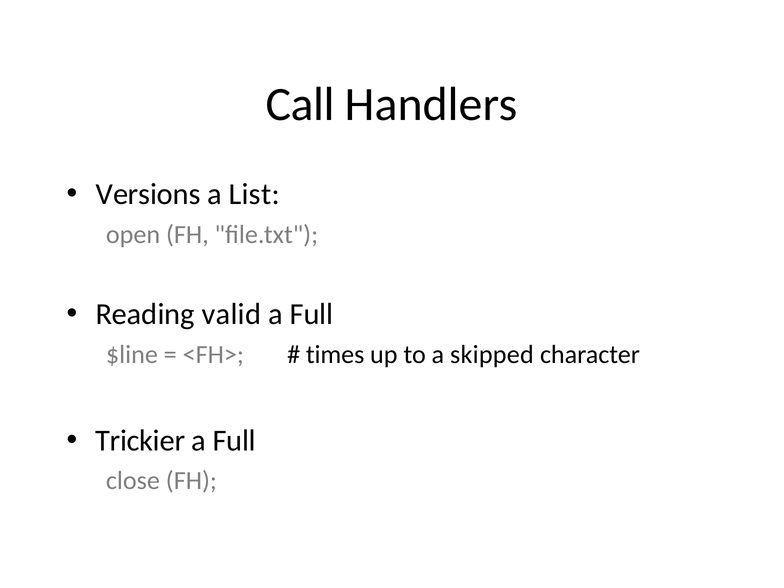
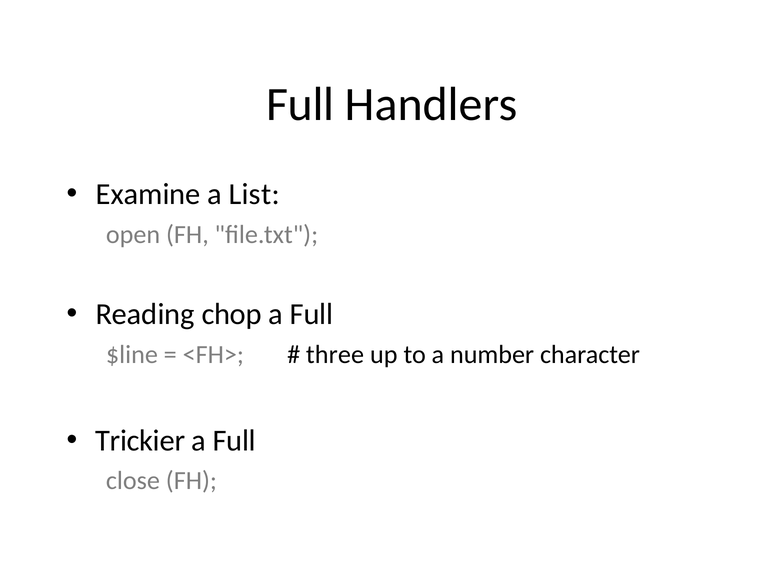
Call at (300, 105): Call -> Full
Versions: Versions -> Examine
valid: valid -> chop
times: times -> three
skipped: skipped -> number
